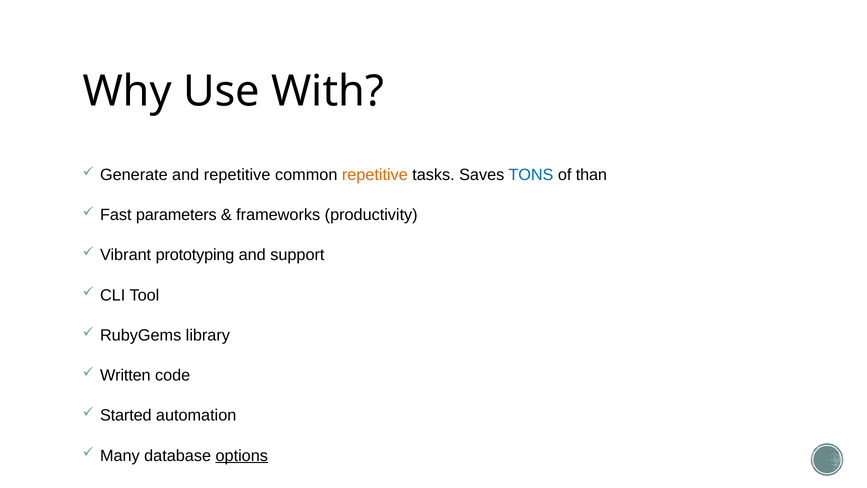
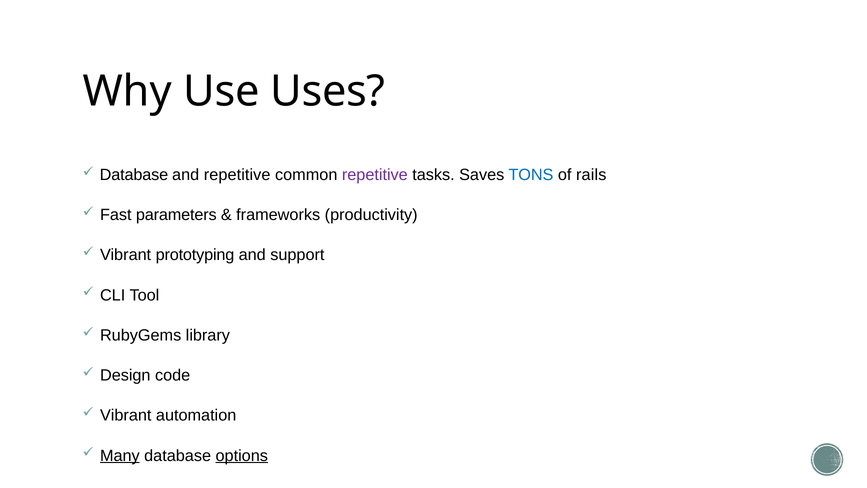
With: With -> Uses
Generate at (134, 175): Generate -> Database
repetitive at (375, 175) colour: orange -> purple
than: than -> rails
Written: Written -> Design
Started at (126, 415): Started -> Vibrant
Many underline: none -> present
